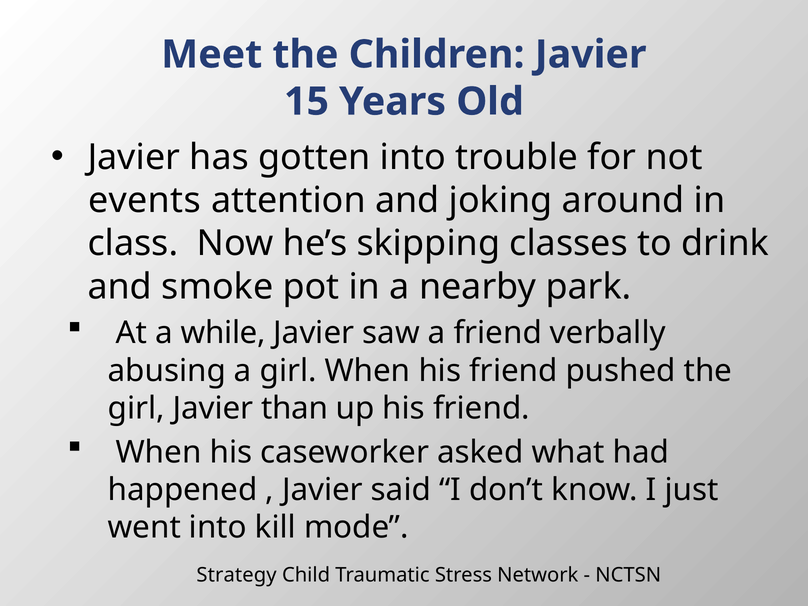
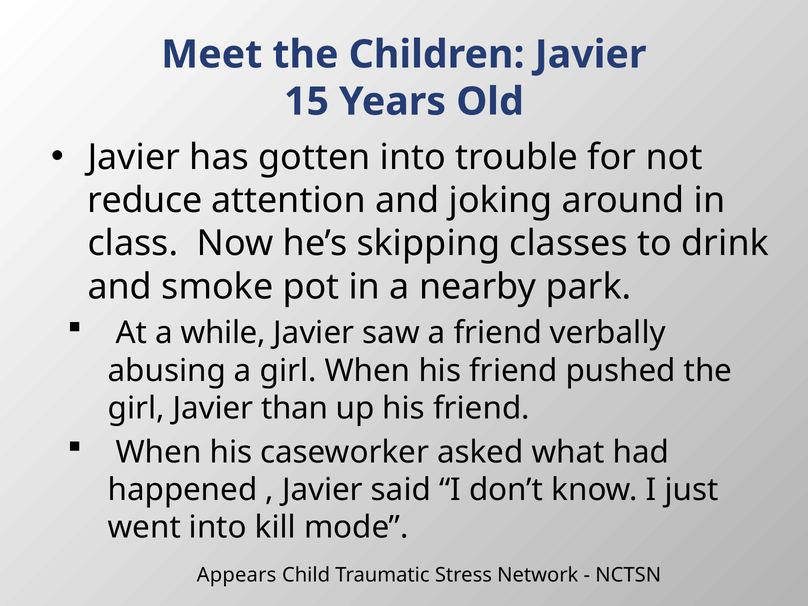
events: events -> reduce
Strategy: Strategy -> Appears
